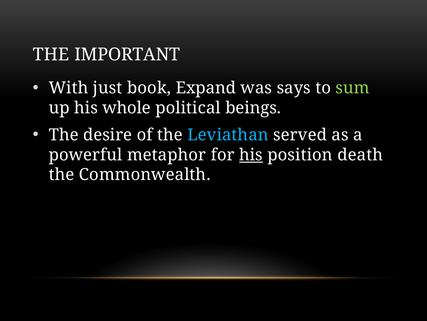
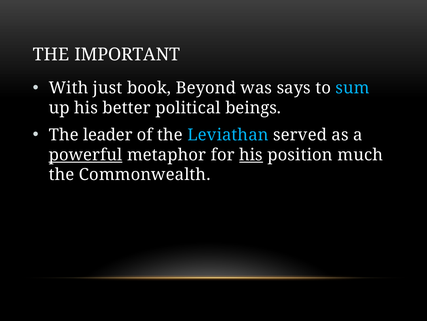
Expand: Expand -> Beyond
sum colour: light green -> light blue
whole: whole -> better
desire: desire -> leader
powerful underline: none -> present
death: death -> much
